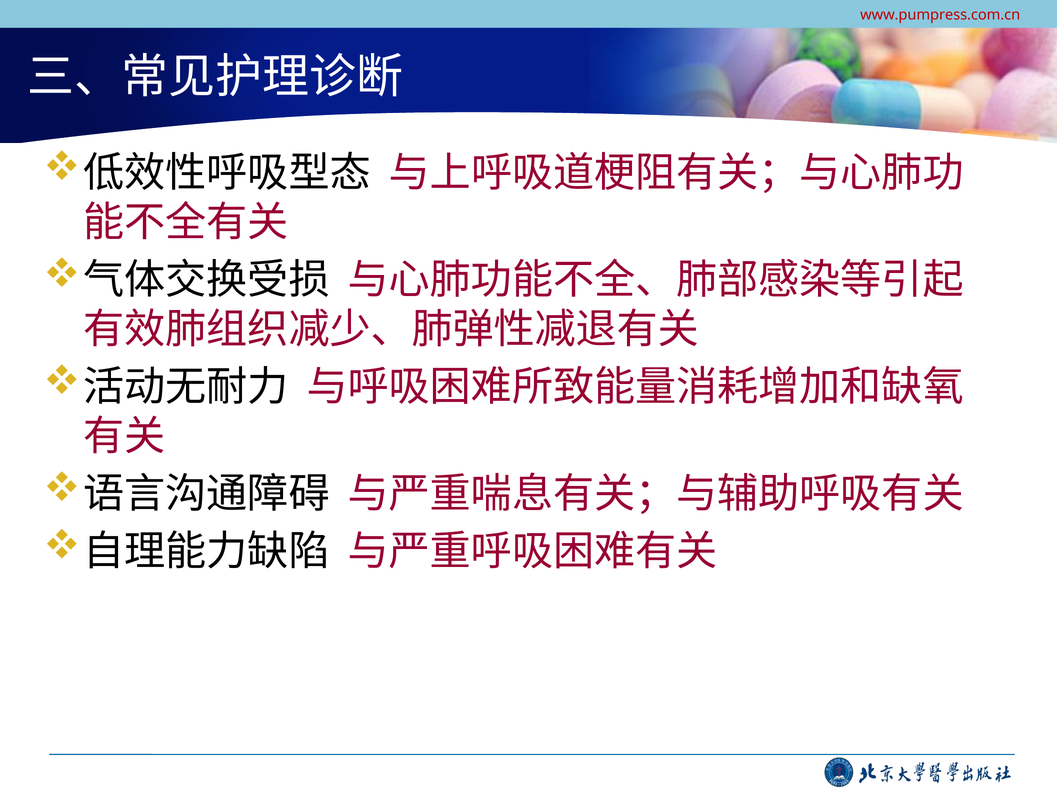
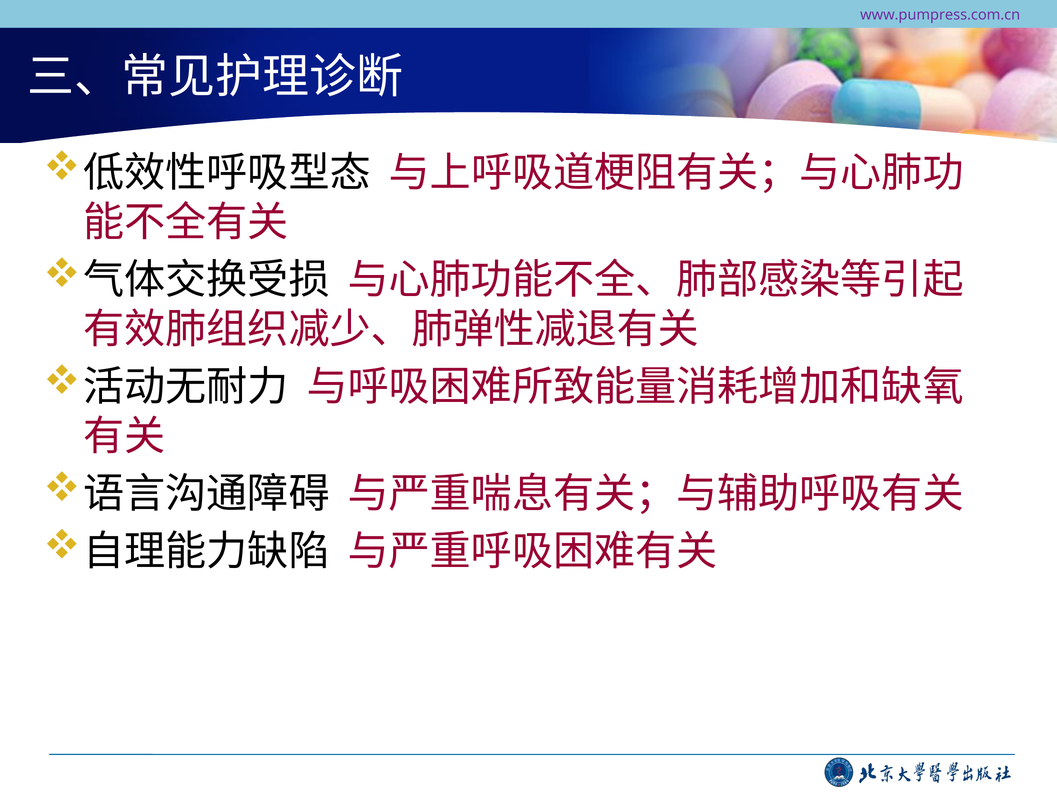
www.pumpress.com.cn colour: red -> purple
